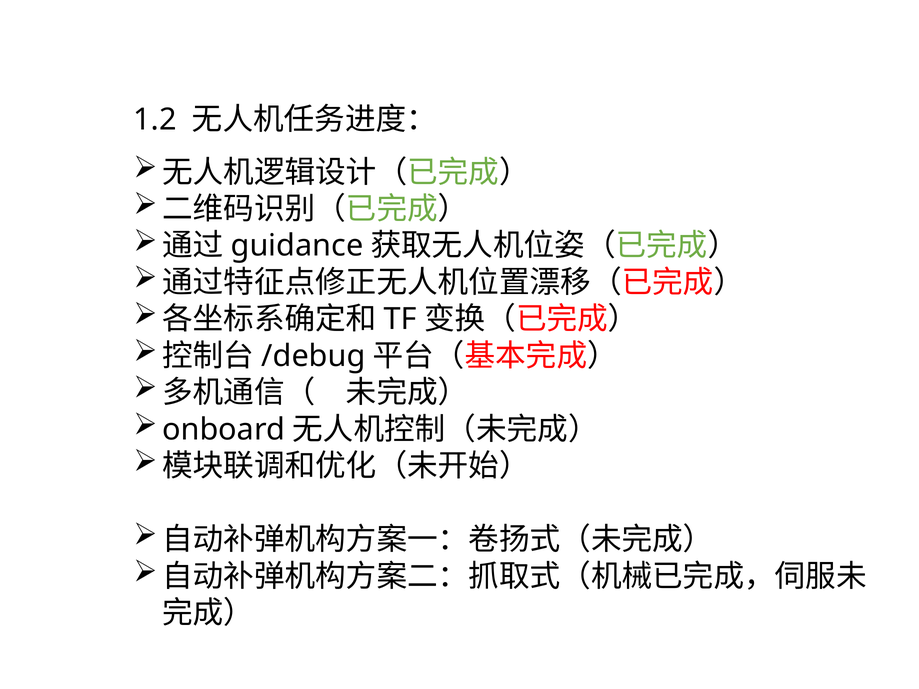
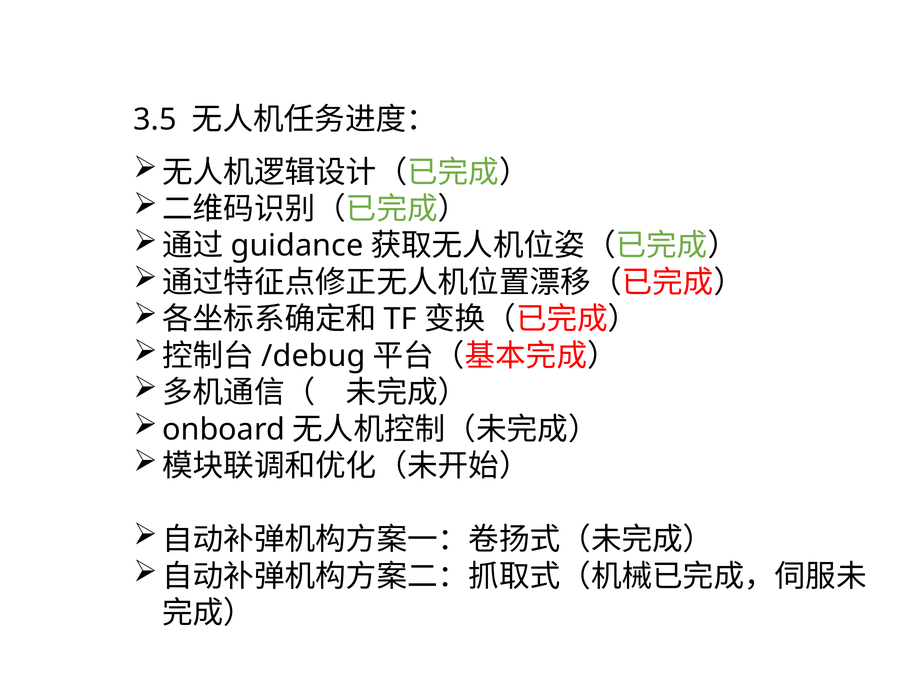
1.2: 1.2 -> 3.5
